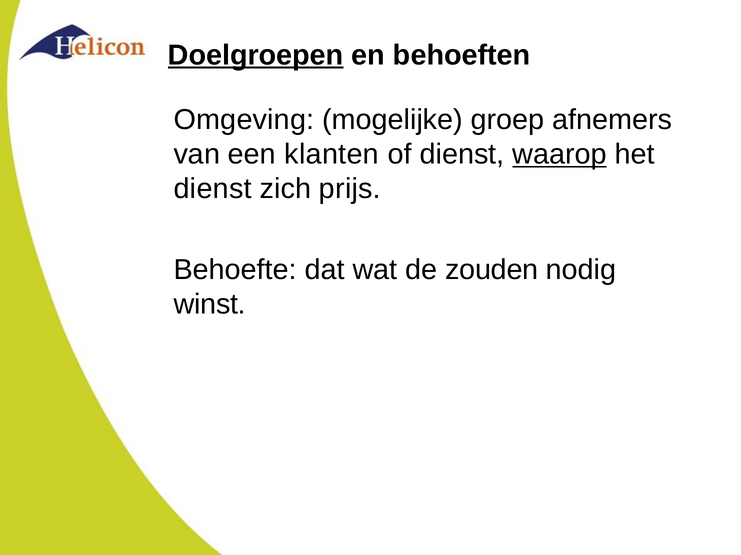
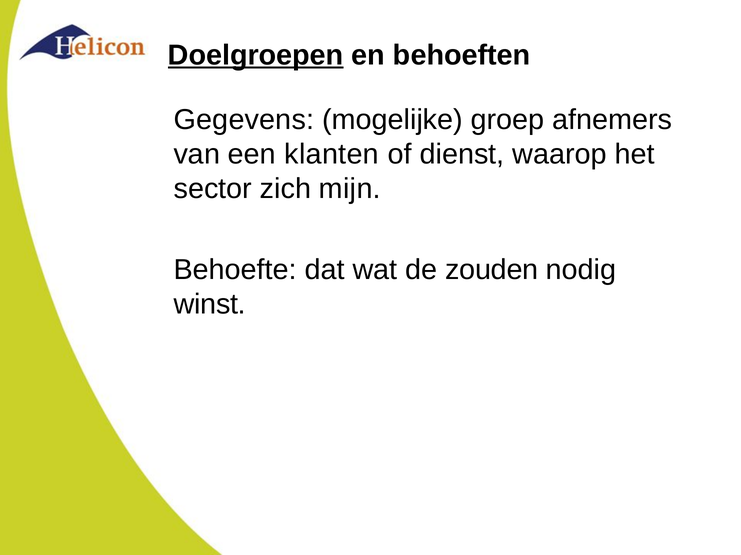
Omgeving: Omgeving -> Gegevens
waarop underline: present -> none
dienst at (213, 189): dienst -> sector
prijs: prijs -> mijn
